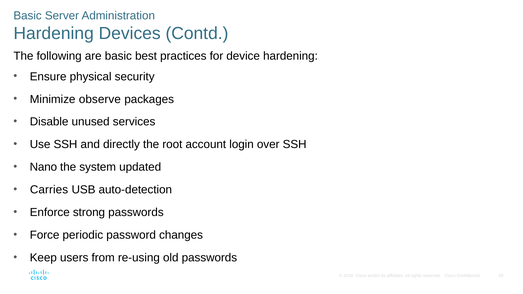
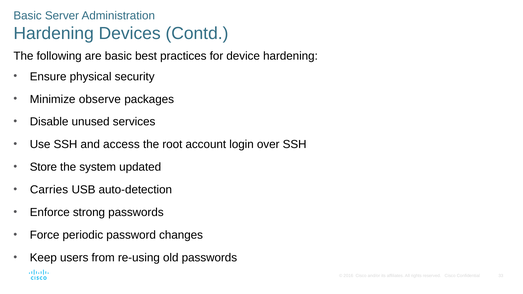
directly: directly -> access
Nano: Nano -> Store
